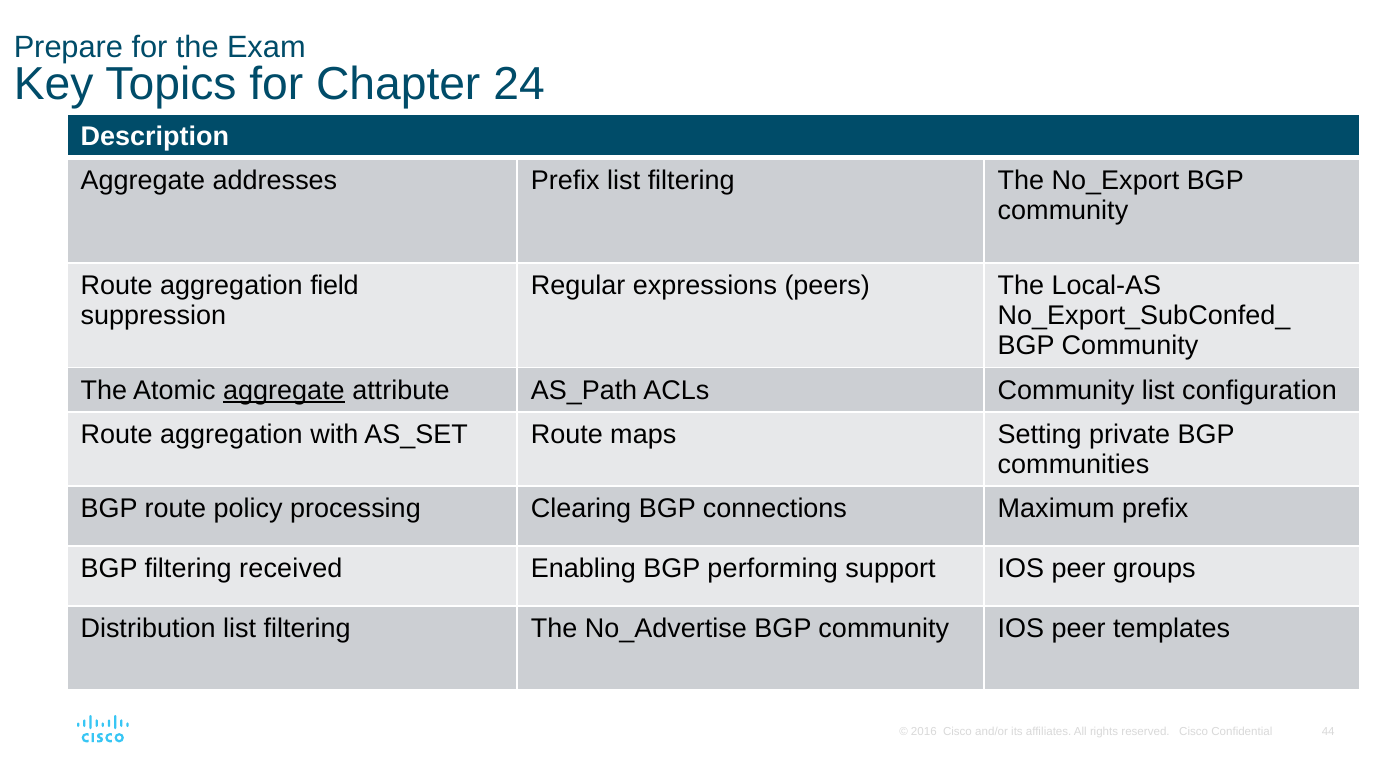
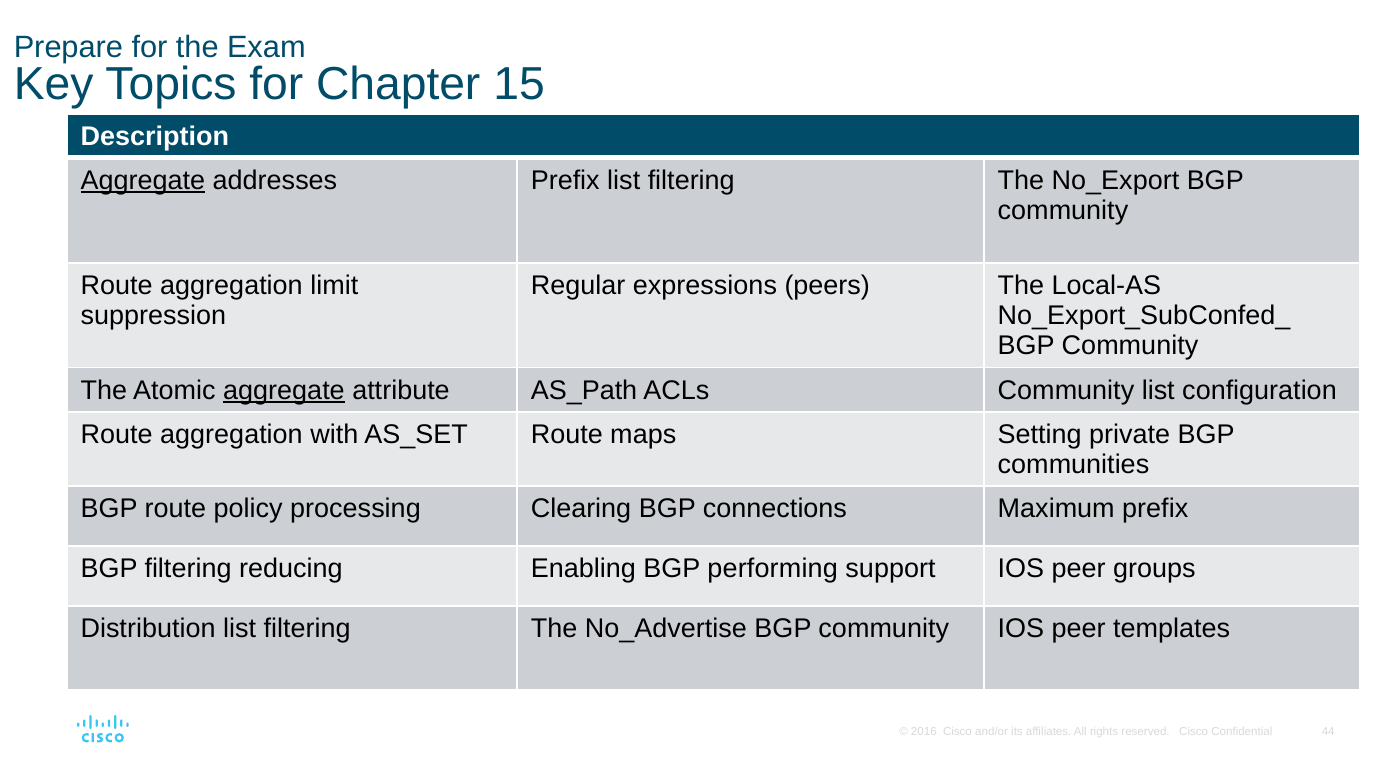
24: 24 -> 15
Aggregate at (143, 181) underline: none -> present
field: field -> limit
received: received -> reducing
